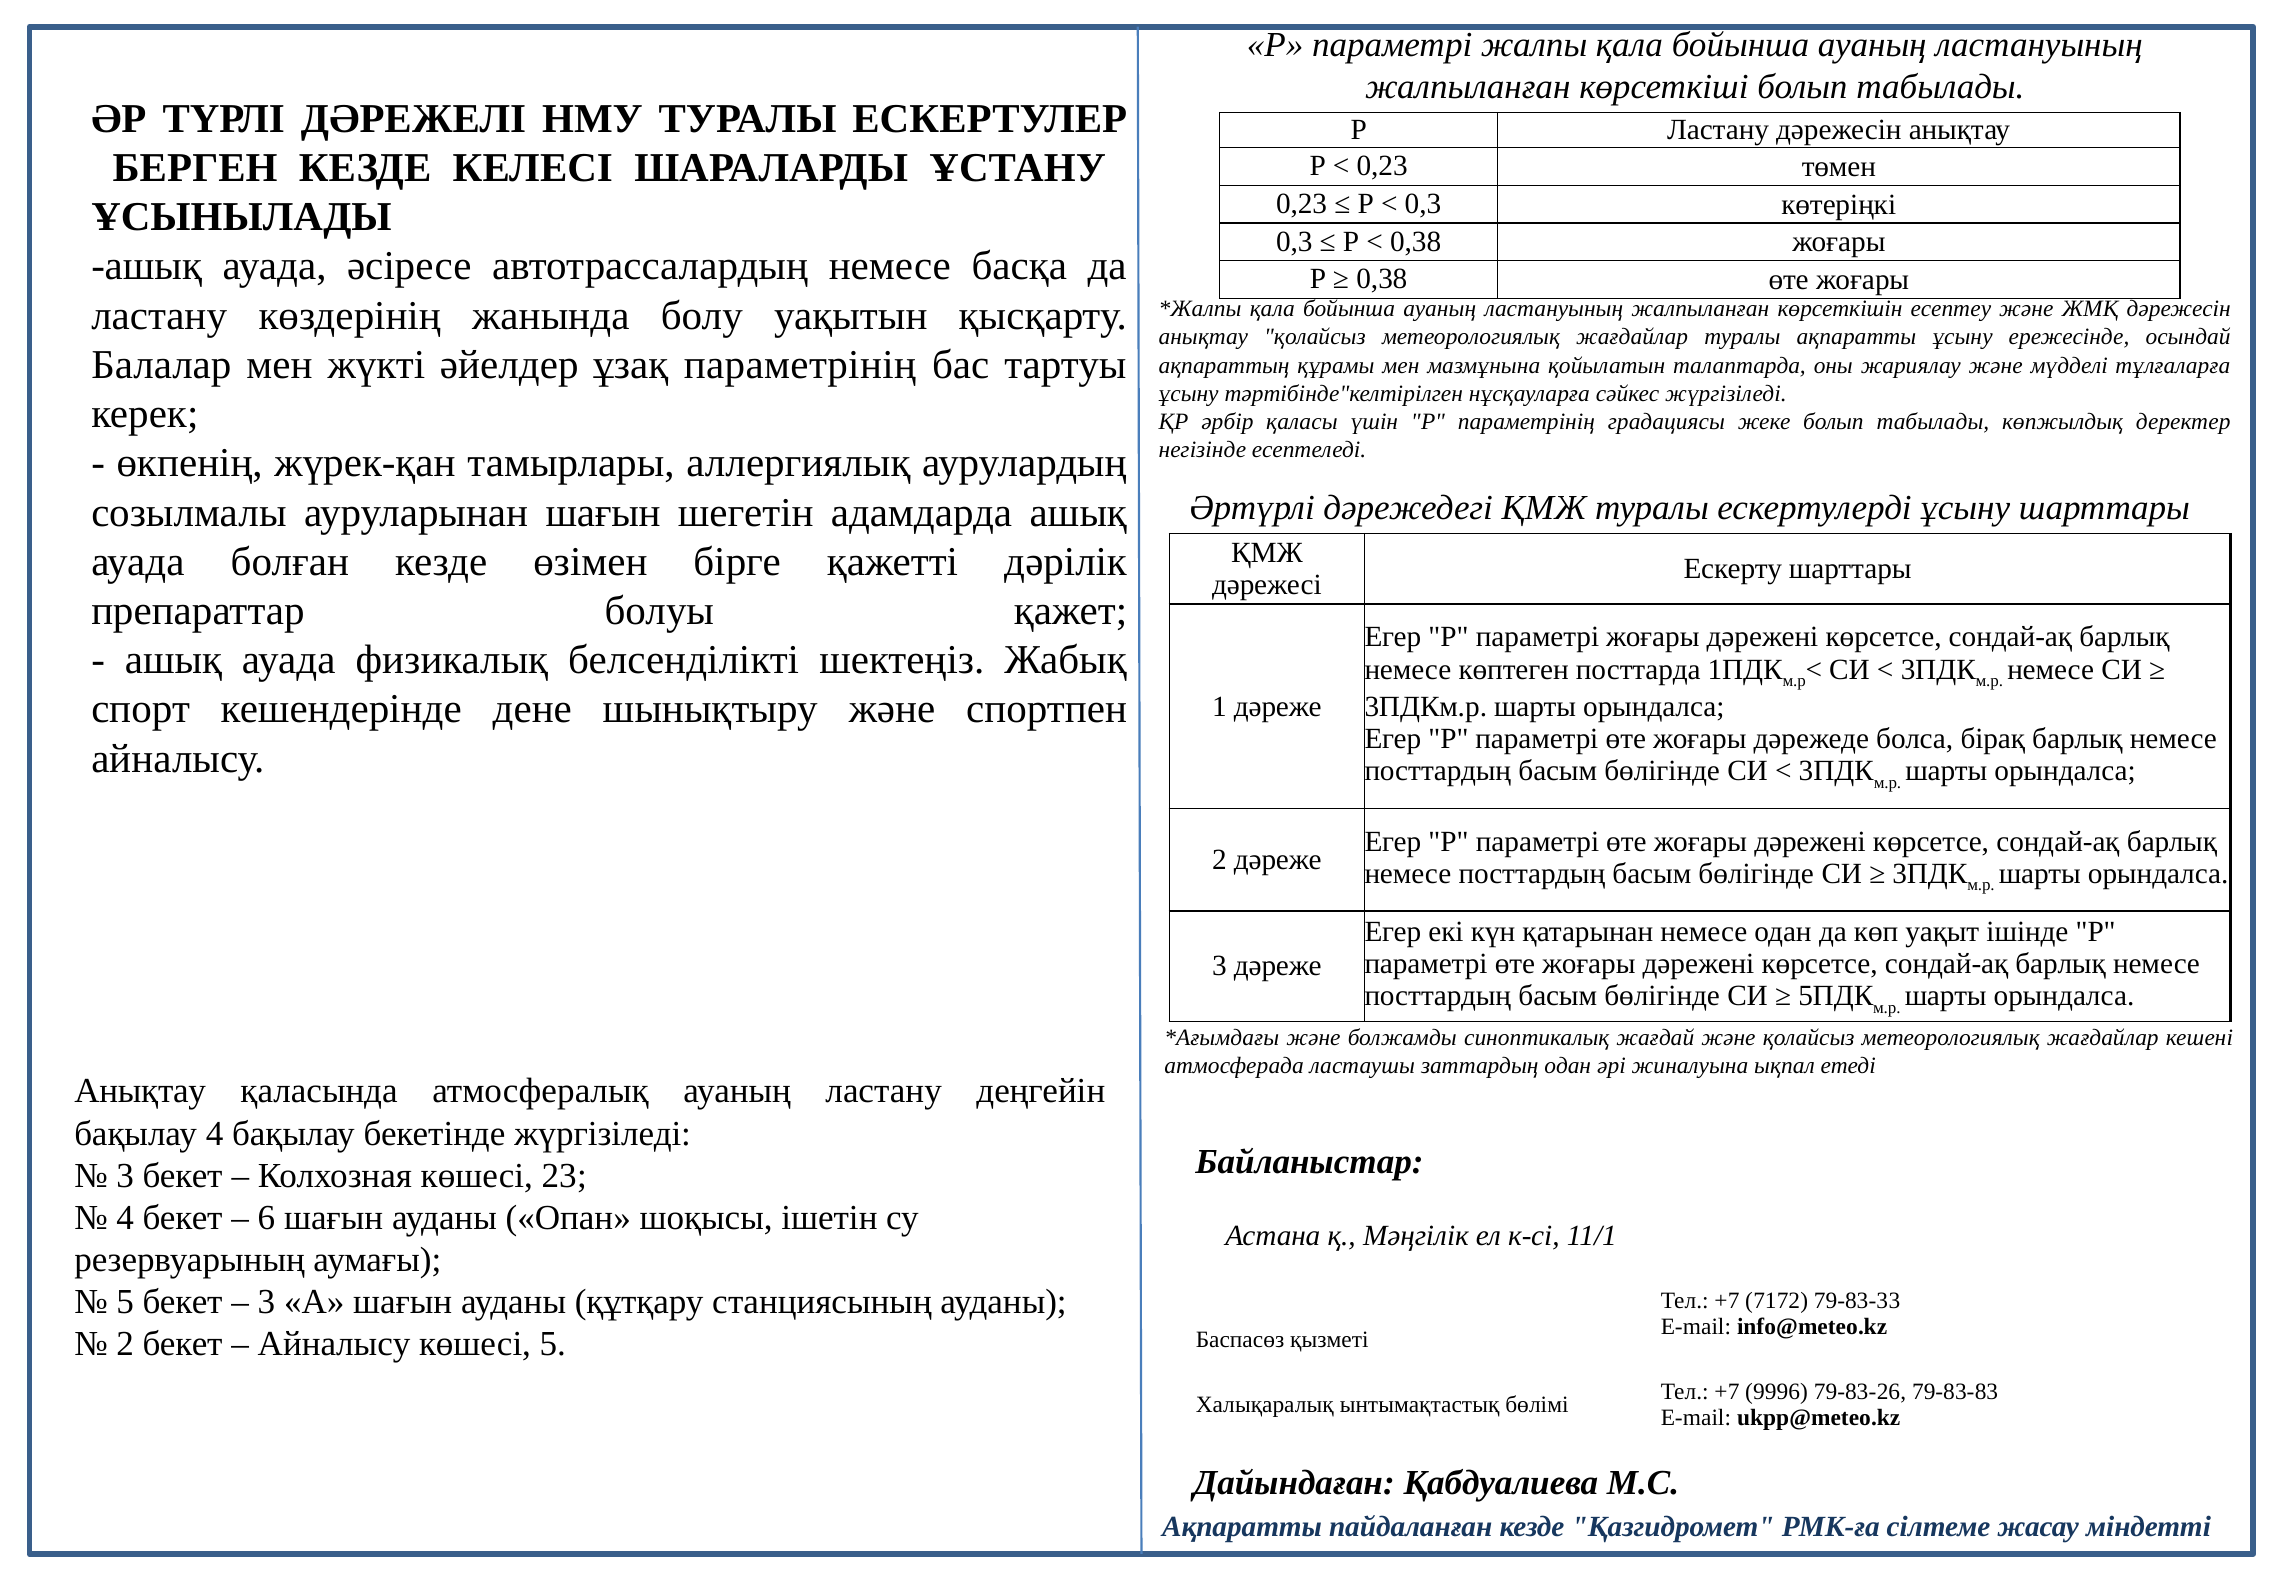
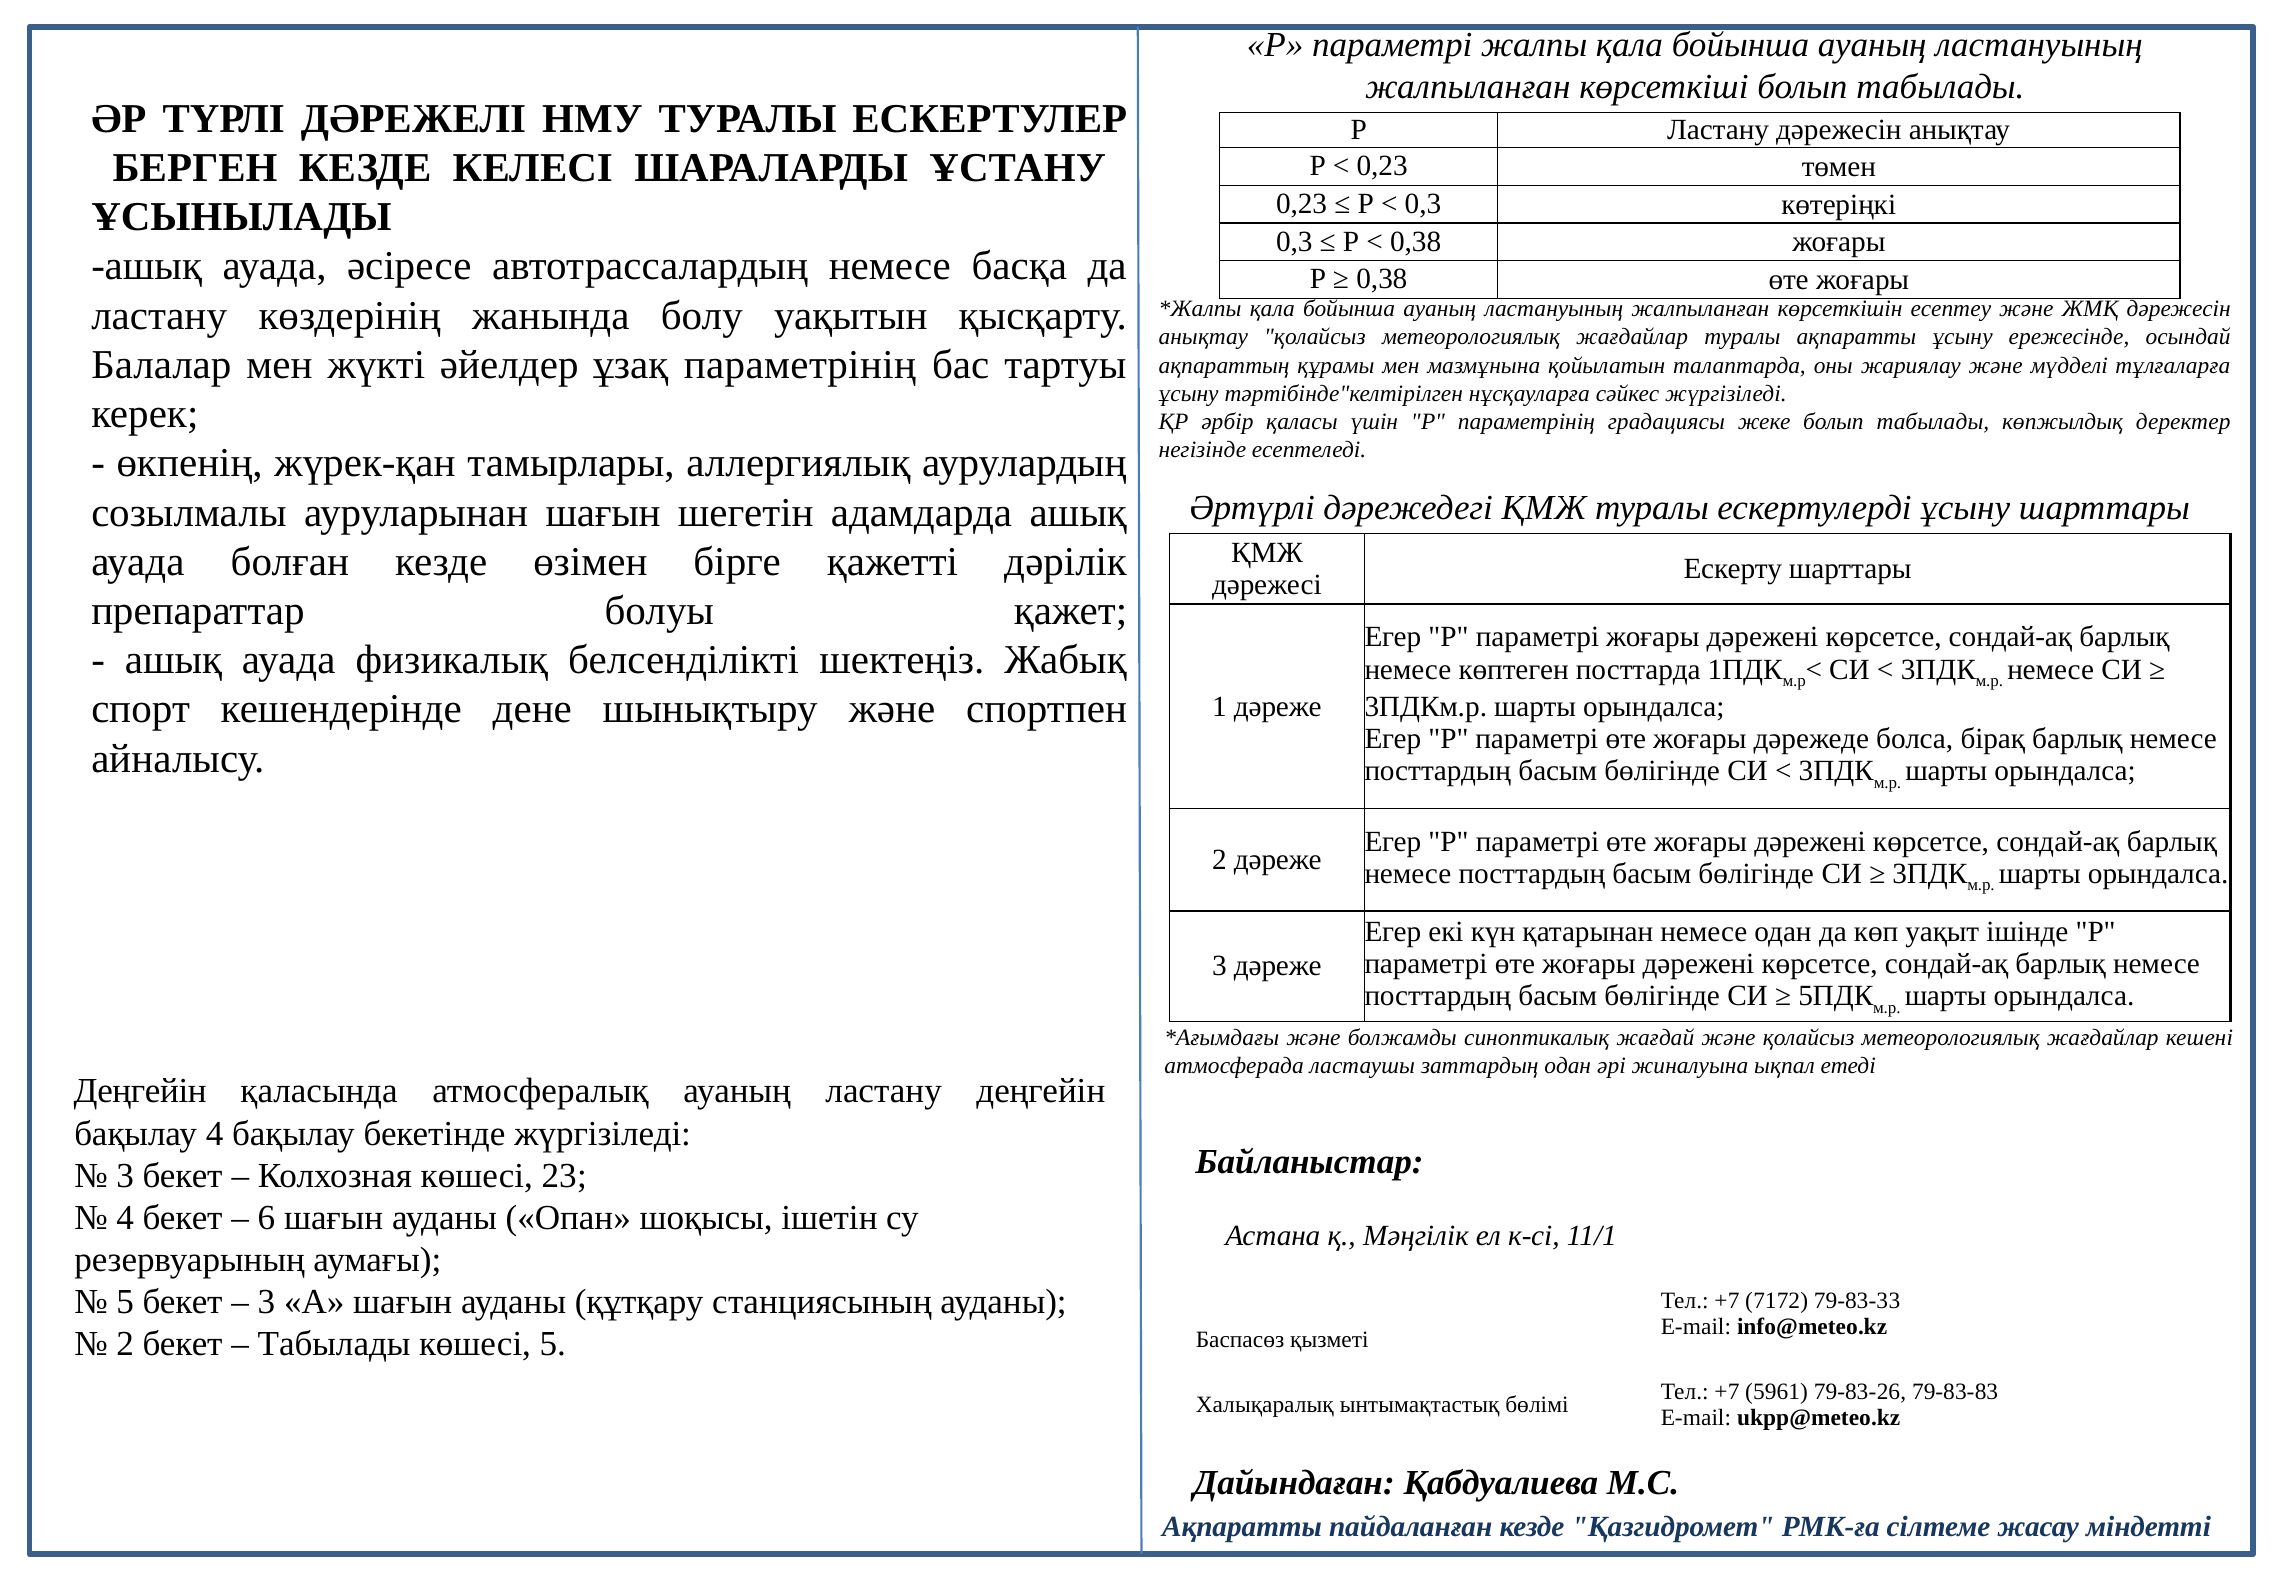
Анықтау at (140, 1091): Анықтау -> Деңгейін
Айналысу at (334, 1344): Айналысу -> Табылады
9996: 9996 -> 5961
